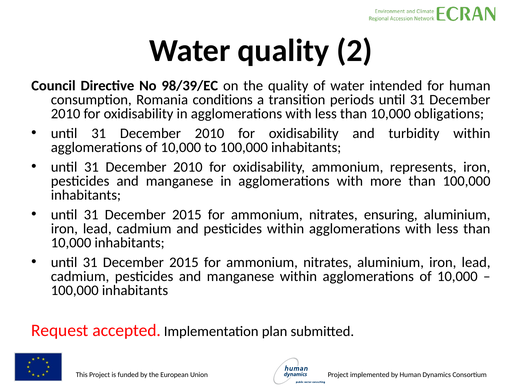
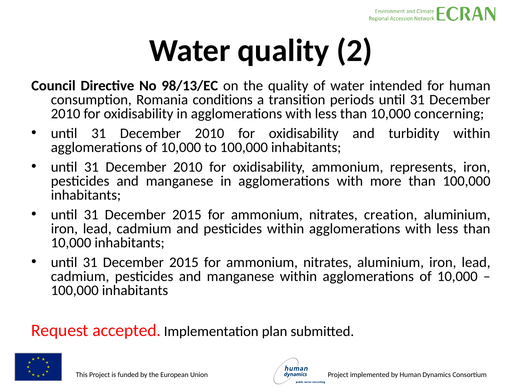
98/39/EC: 98/39/EC -> 98/13/EC
obligations: obligations -> concerning
ensuring: ensuring -> creation
